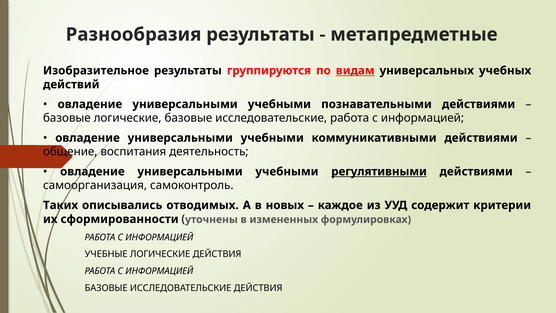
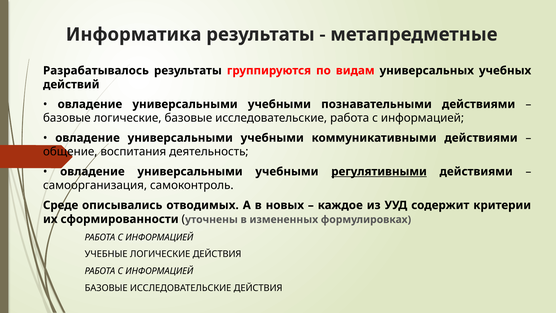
Разнообразия: Разнообразия -> Информатика
Изобразительное: Изобразительное -> Разрабатывалось
видам underline: present -> none
Таких: Таких -> Среде
